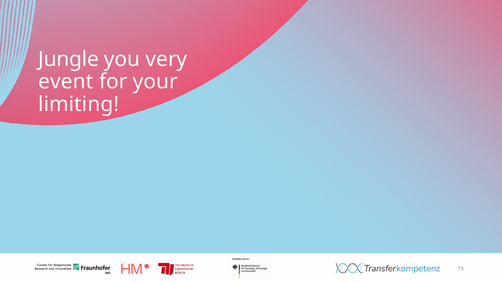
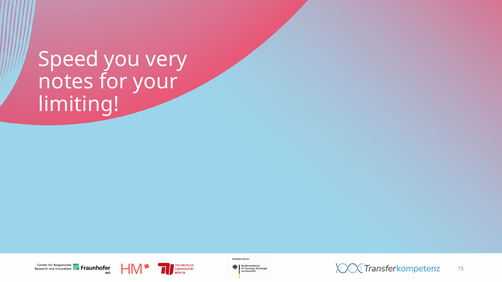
Jungle: Jungle -> Speed
event: event -> notes
